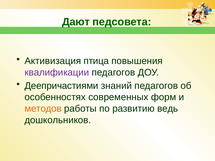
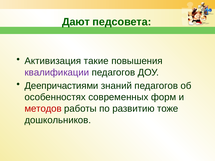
птица: птица -> такие
методов colour: orange -> red
ведь: ведь -> тоже
